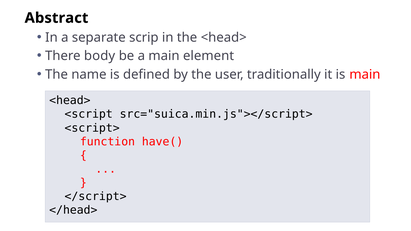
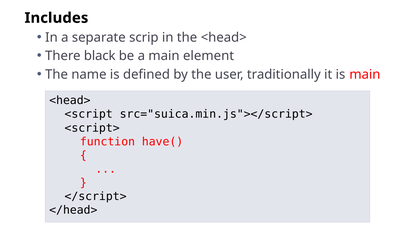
Abstract: Abstract -> Includes
body: body -> black
